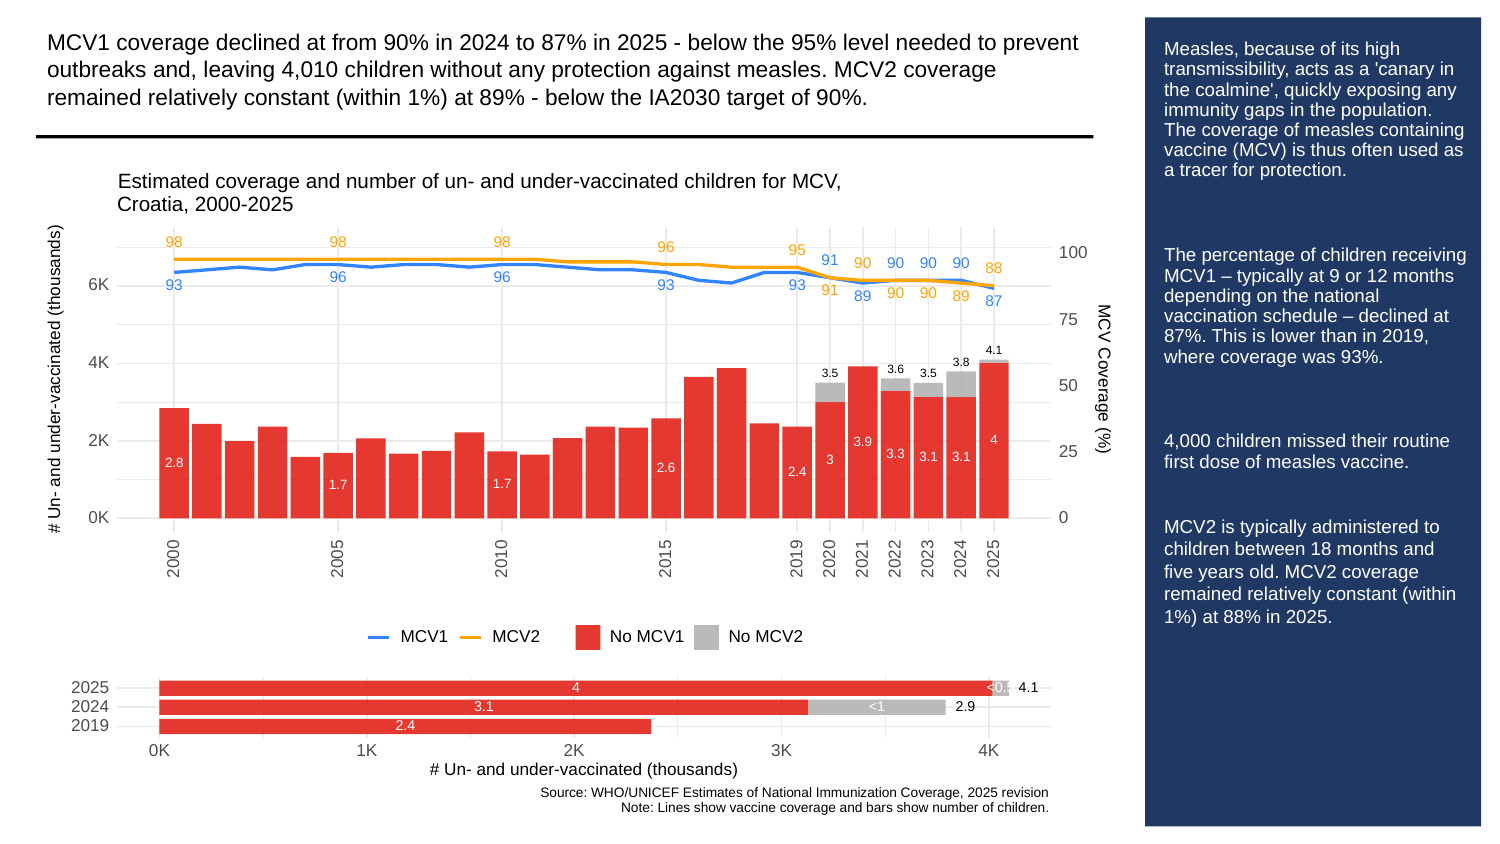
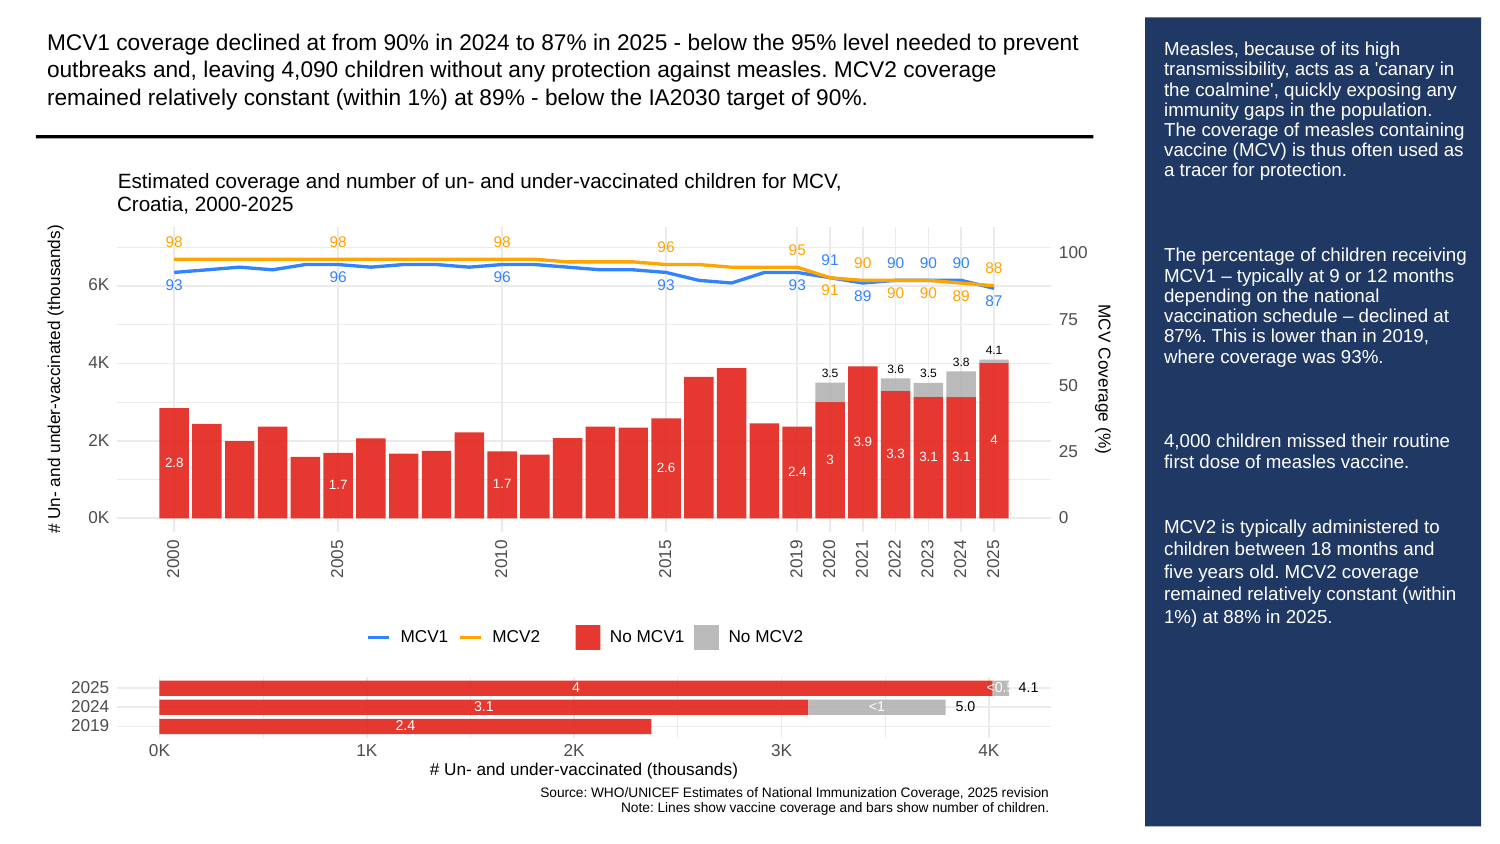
4,010: 4,010 -> 4,090
2.9: 2.9 -> 5.0
